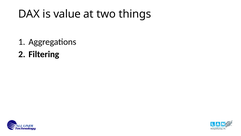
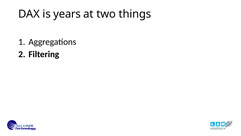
value: value -> years
